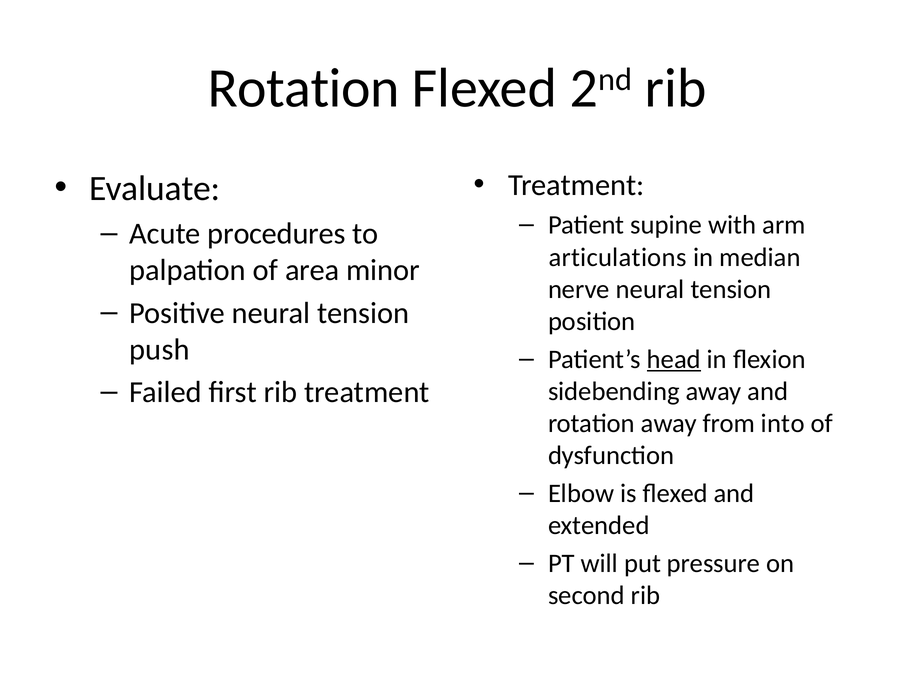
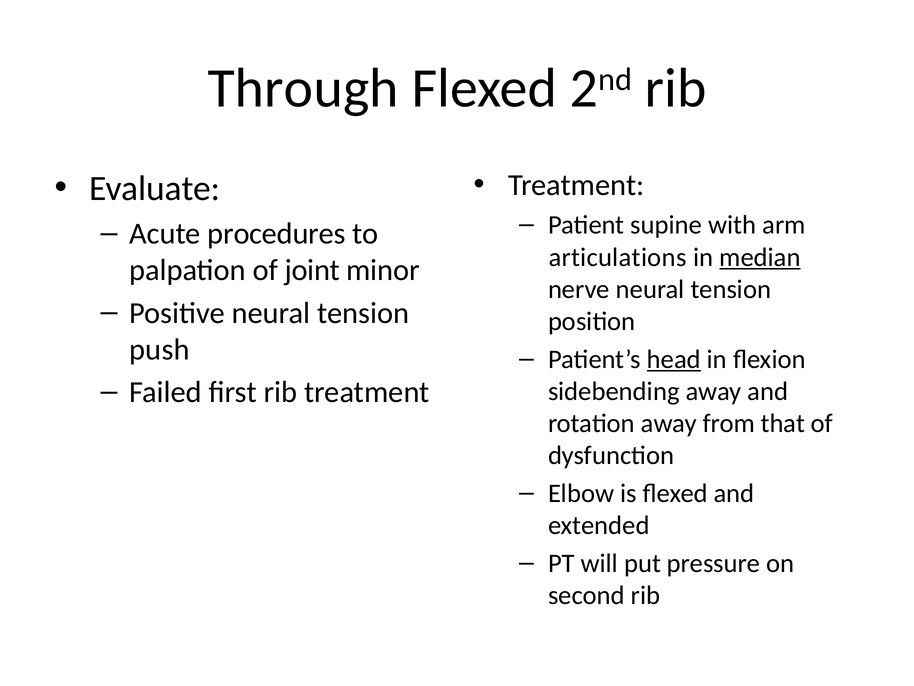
Rotation at (303, 88): Rotation -> Through
median underline: none -> present
area: area -> joint
into: into -> that
